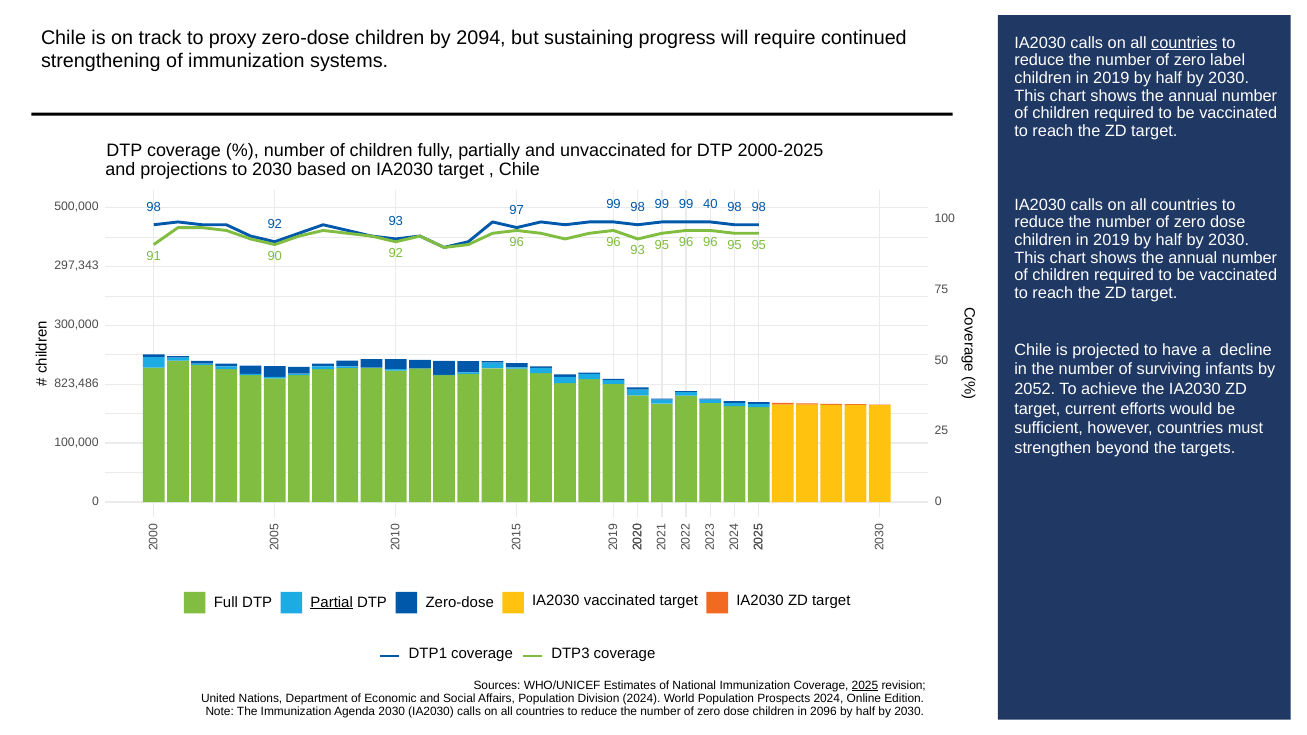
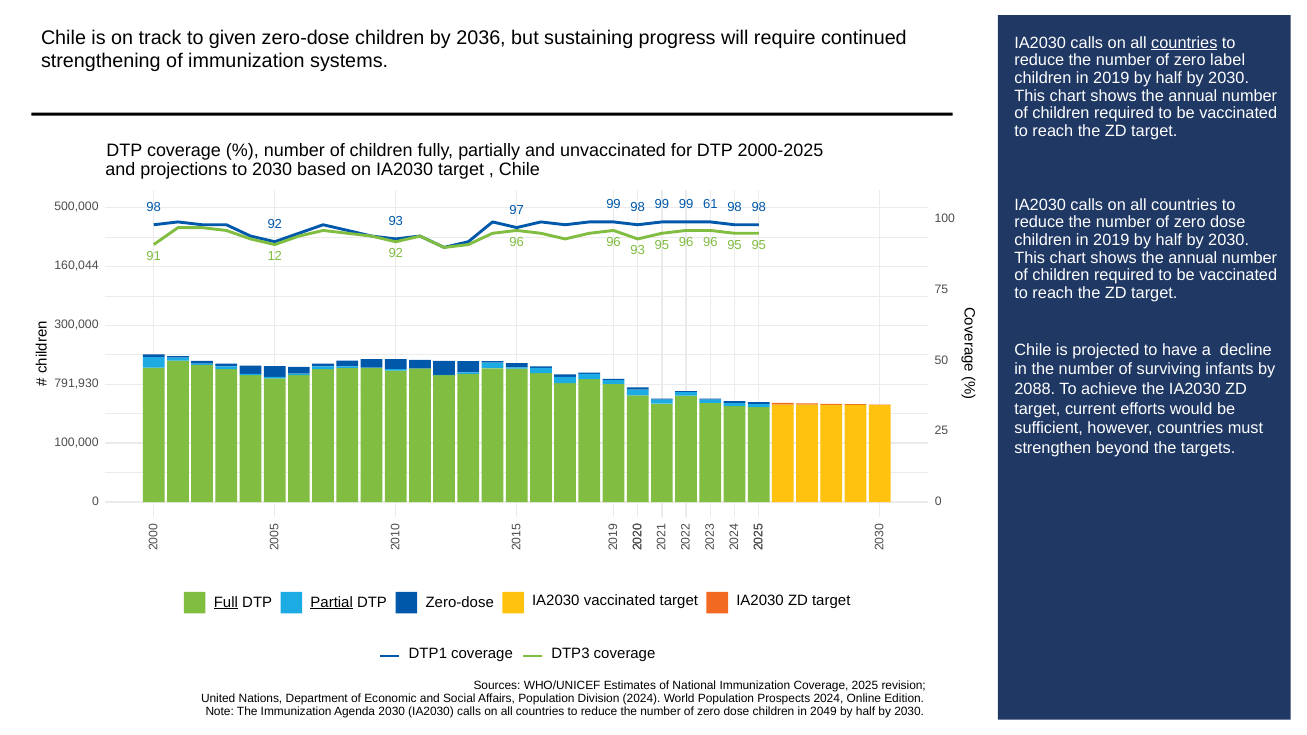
proxy: proxy -> given
2094: 2094 -> 2036
40: 40 -> 61
90: 90 -> 12
297,343: 297,343 -> 160,044
823,486: 823,486 -> 791,930
2052: 2052 -> 2088
Full underline: none -> present
2025 underline: present -> none
2096: 2096 -> 2049
